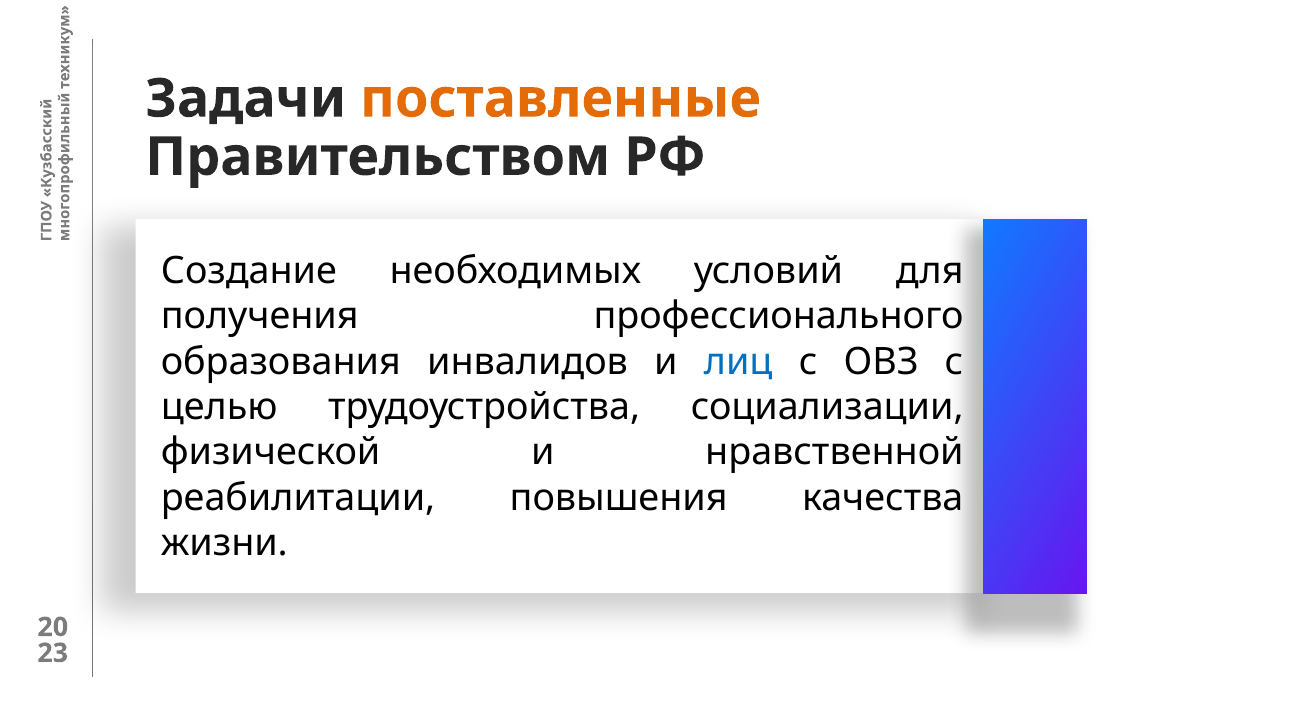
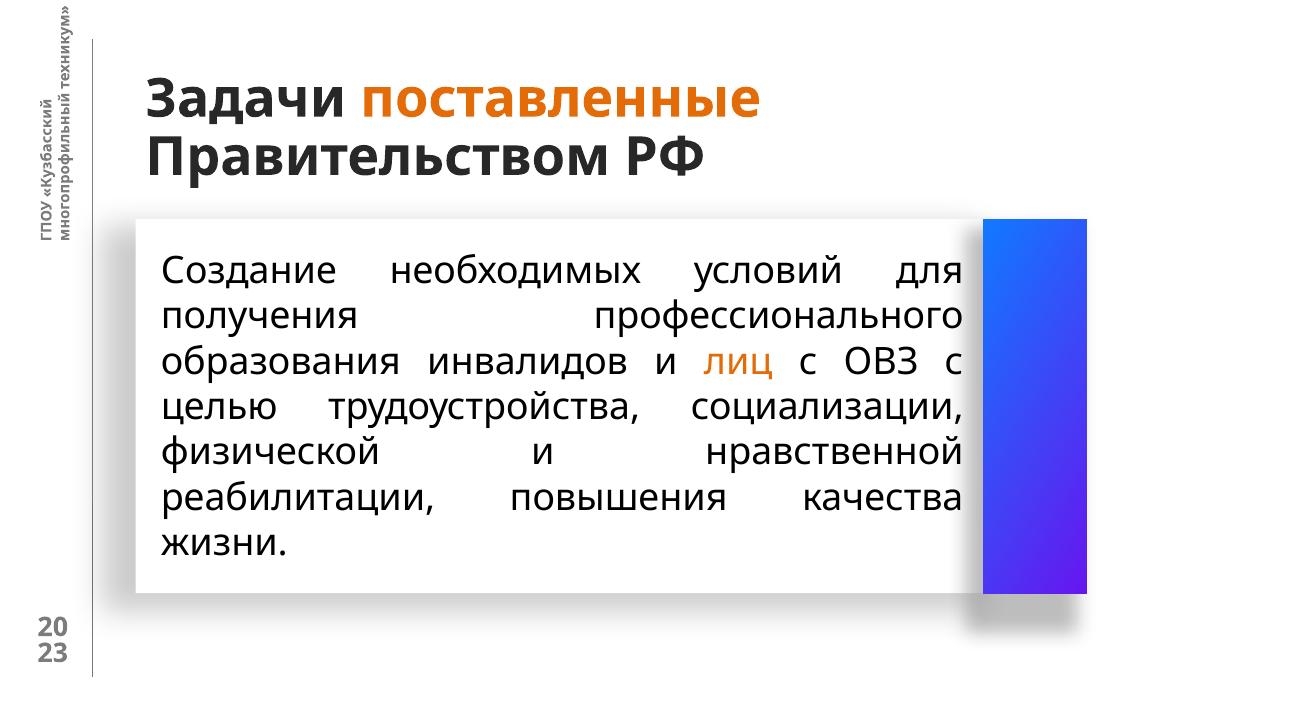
лиц colour: blue -> orange
